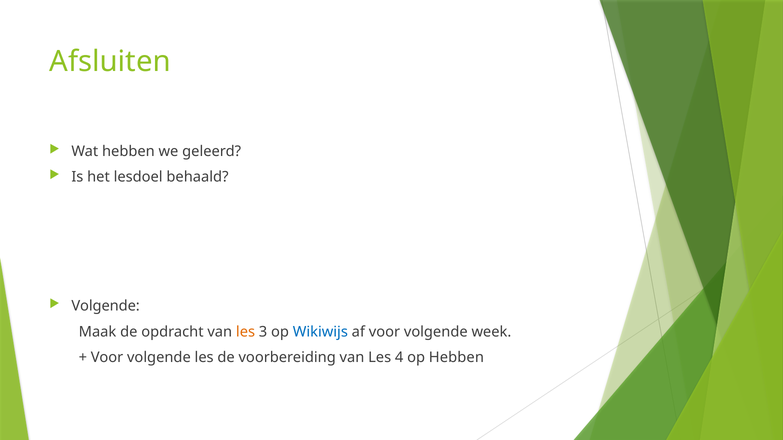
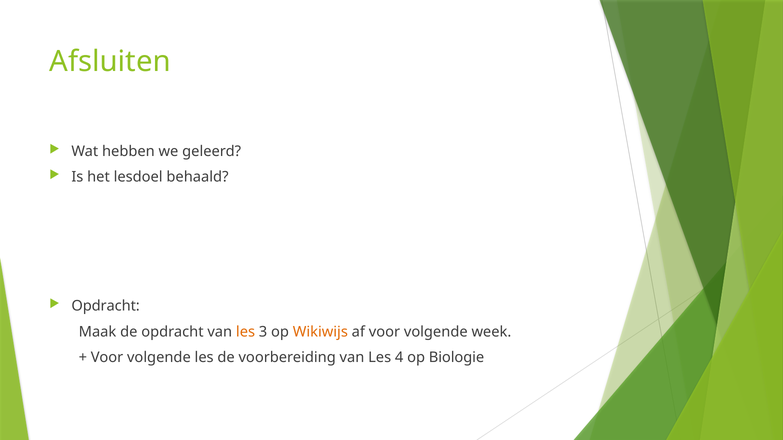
Volgende at (106, 306): Volgende -> Opdracht
Wikiwijs colour: blue -> orange
op Hebben: Hebben -> Biologie
